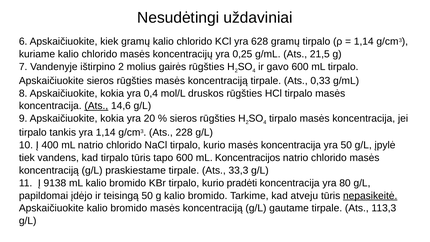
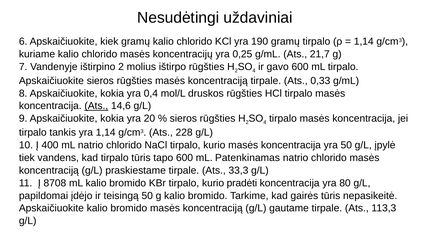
628: 628 -> 190
21,5: 21,5 -> 21,7
gairės: gairės -> ištirpo
Koncentracijos: Koncentracijos -> Patenkinamas
9138: 9138 -> 8708
atveju: atveju -> gairės
nepasikeitė underline: present -> none
